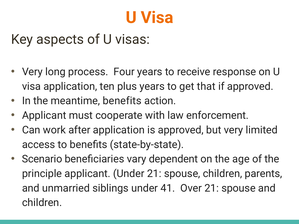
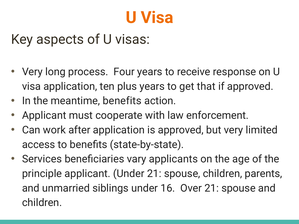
Scenario: Scenario -> Services
dependent: dependent -> applicants
41: 41 -> 16
